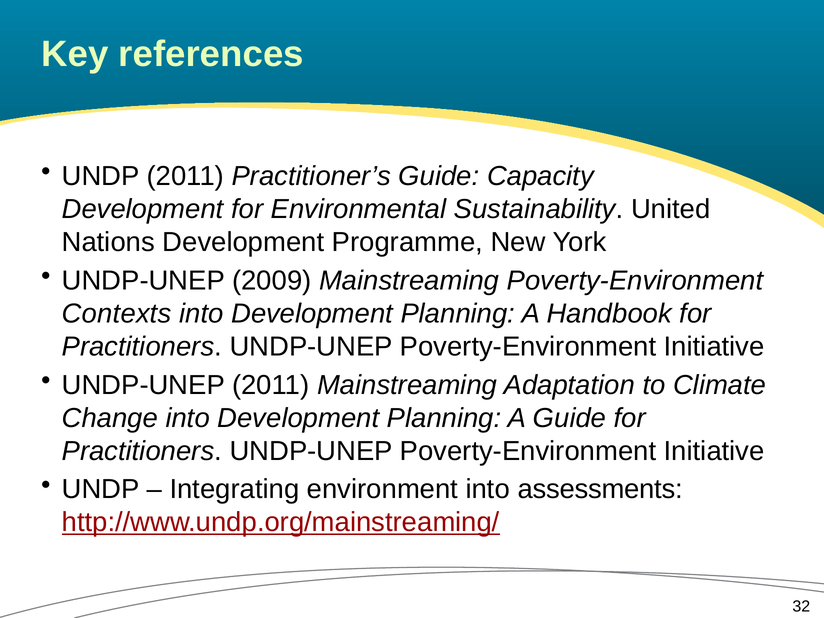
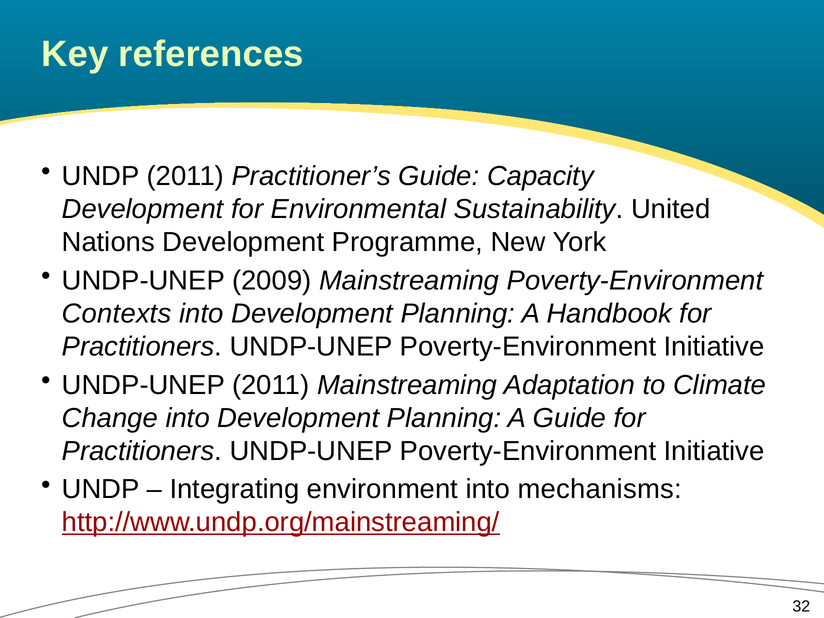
assessments: assessments -> mechanisms
